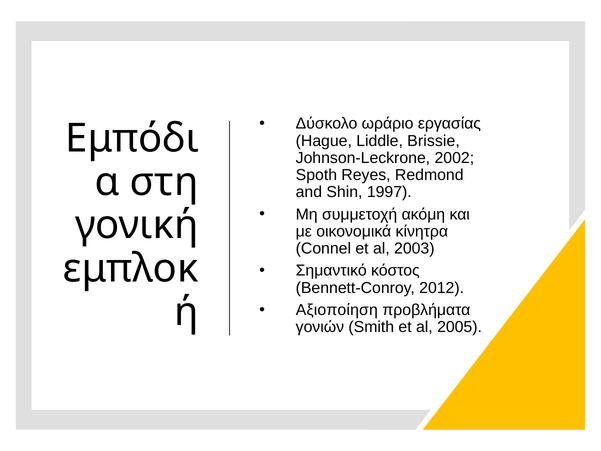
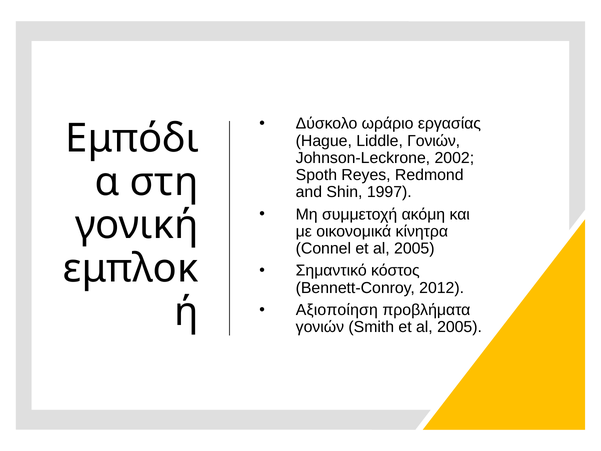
Liddle Brissie: Brissie -> Γονιών
Connel et al 2003: 2003 -> 2005
